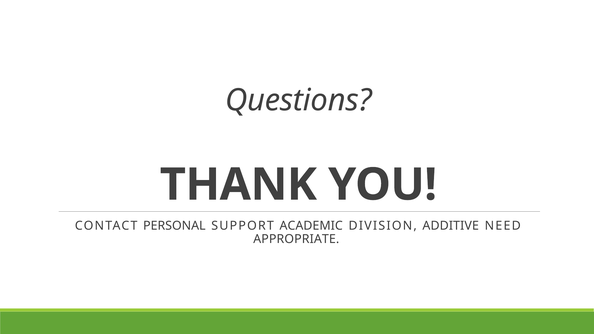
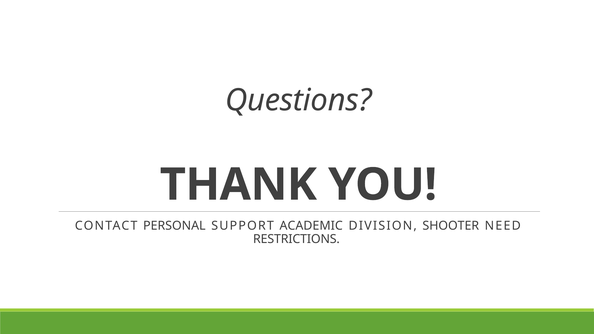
ADDITIVE: ADDITIVE -> SHOOTER
APPROPRIATE: APPROPRIATE -> RESTRICTIONS
